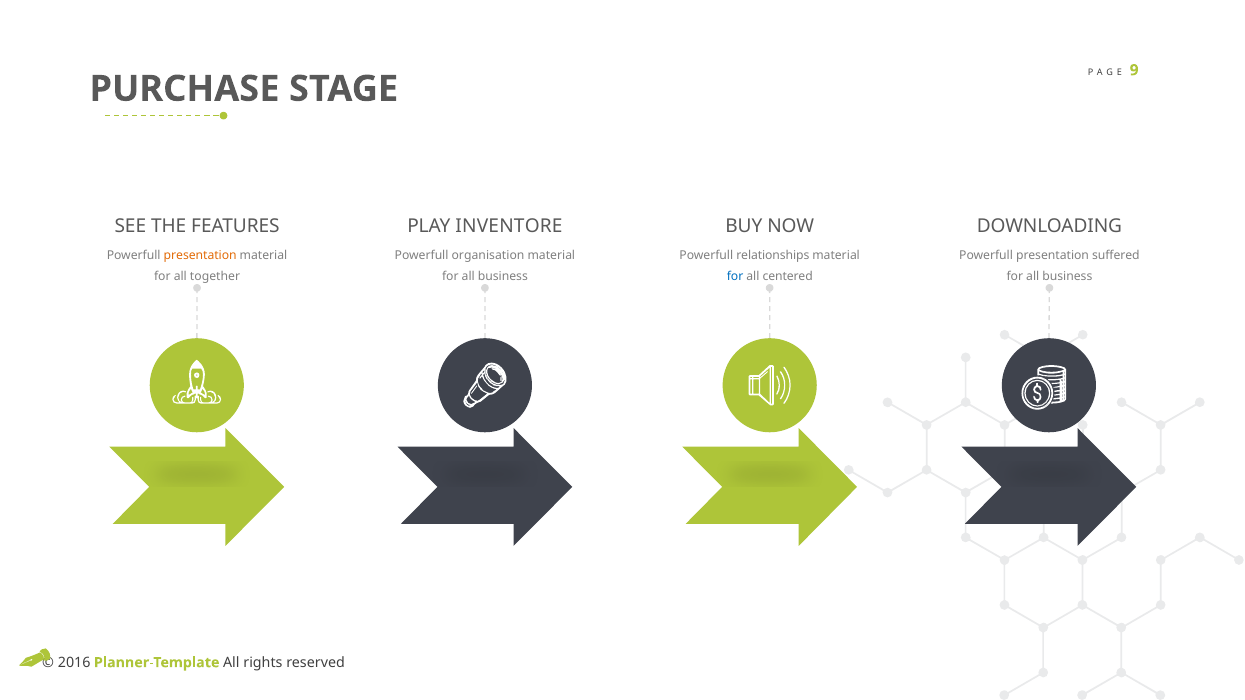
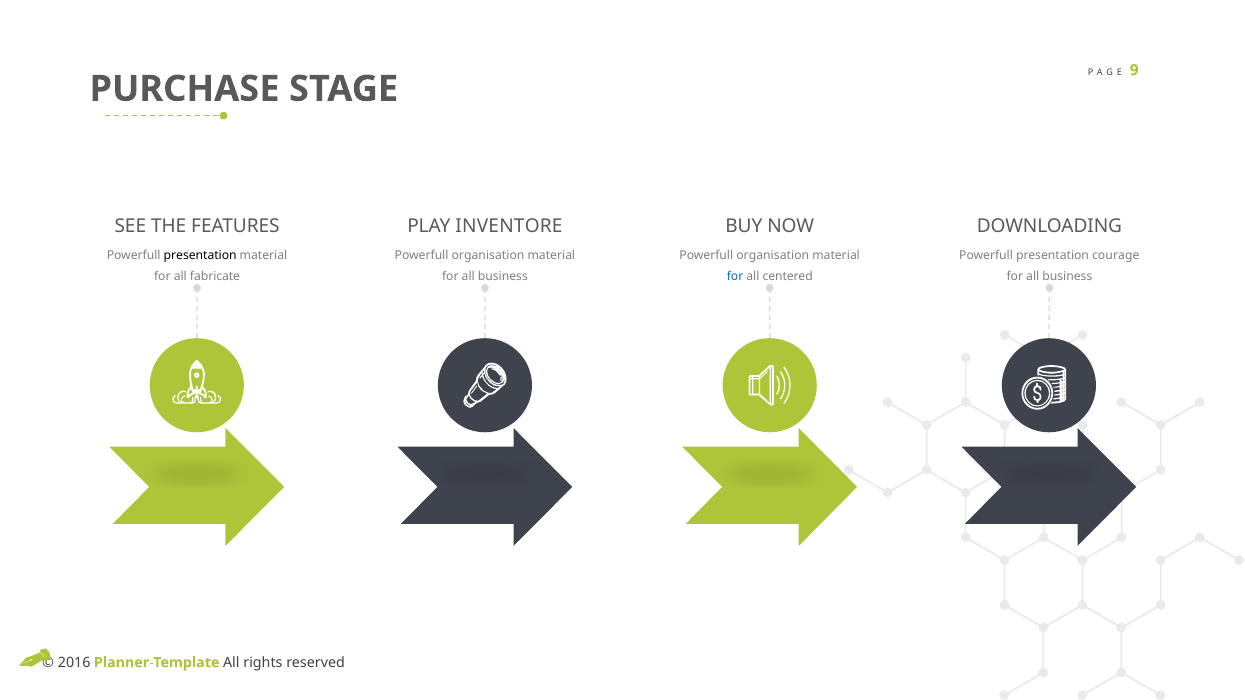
presentation at (200, 255) colour: orange -> black
relationships at (773, 255): relationships -> organisation
suffered: suffered -> courage
together: together -> fabricate
